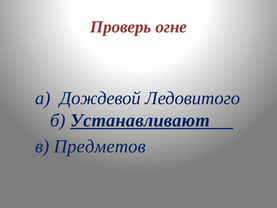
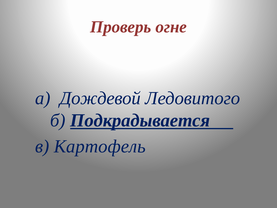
Устанавливают: Устанавливают -> Подкрадывается
Предметов: Предметов -> Картофель
